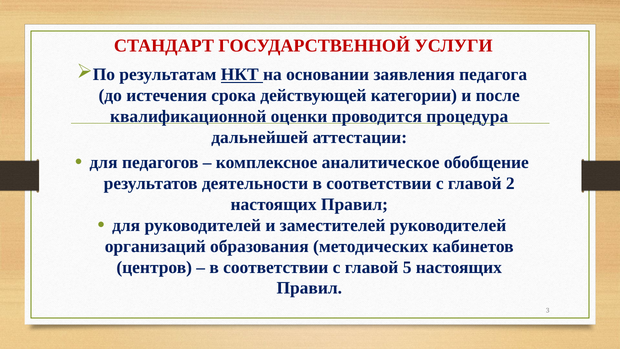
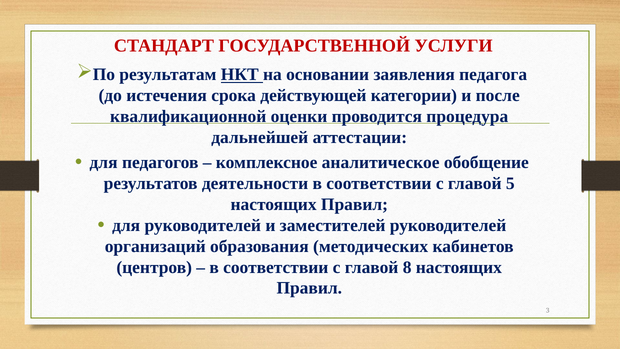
2: 2 -> 5
5: 5 -> 8
